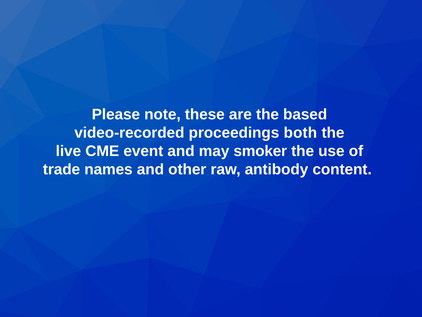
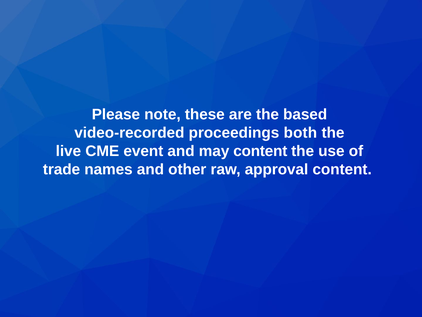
may smoker: smoker -> content
antibody: antibody -> approval
